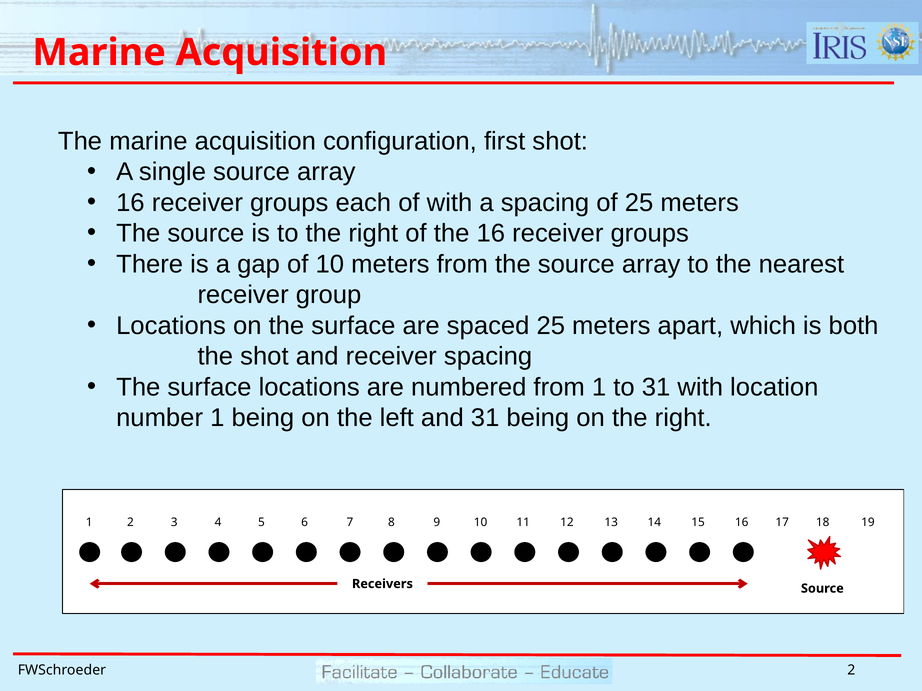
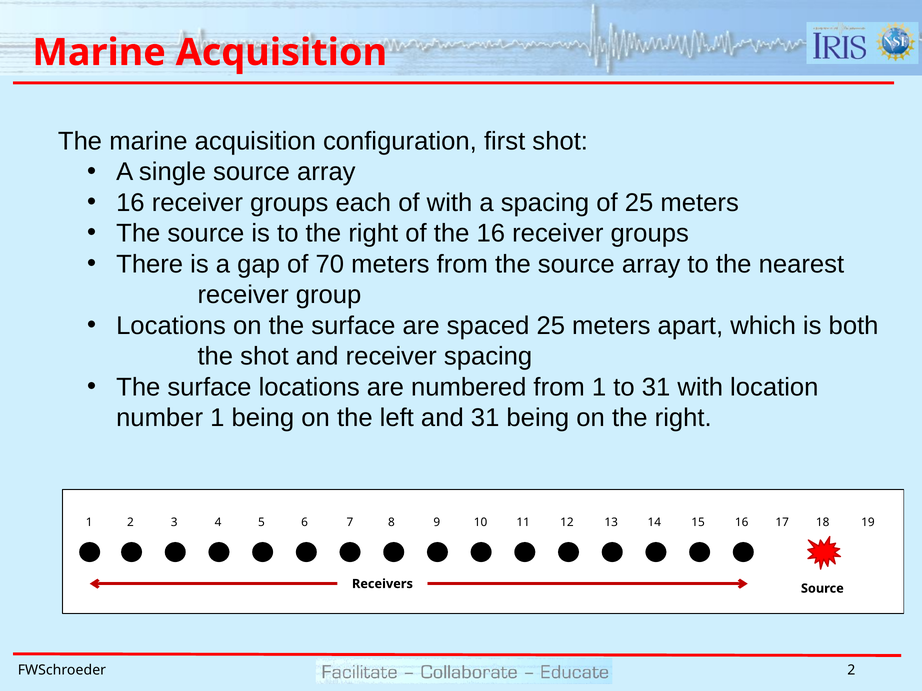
of 10: 10 -> 70
